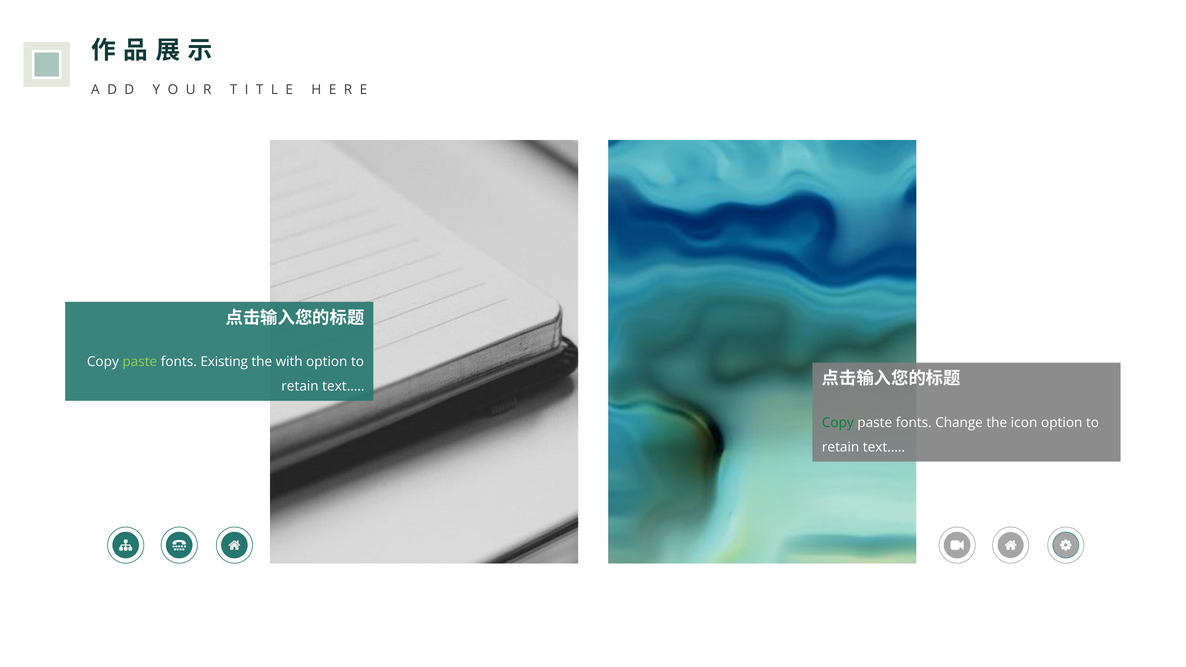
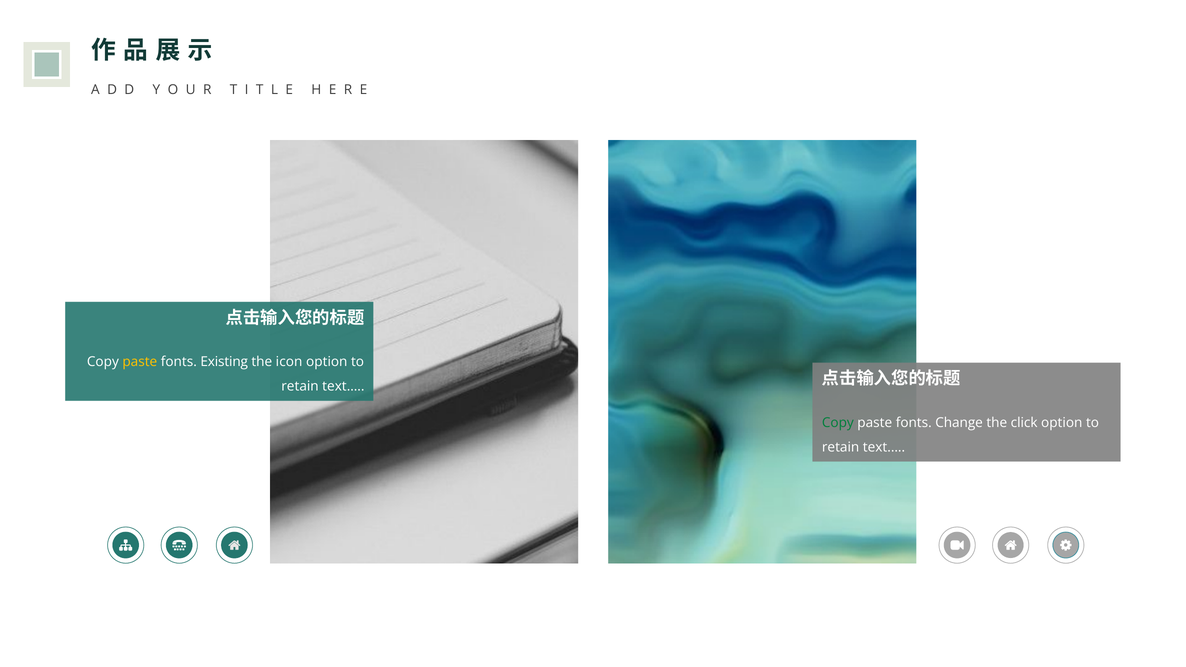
paste at (140, 362) colour: light green -> yellow
with: with -> icon
icon: icon -> click
